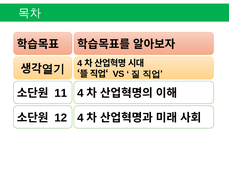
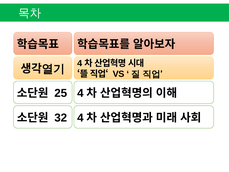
11: 11 -> 25
12: 12 -> 32
